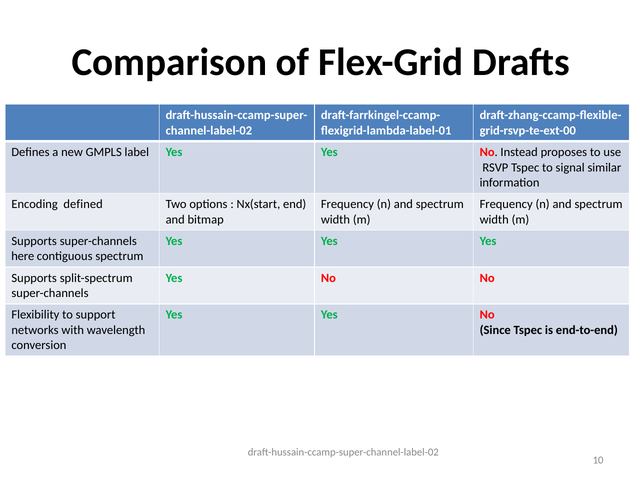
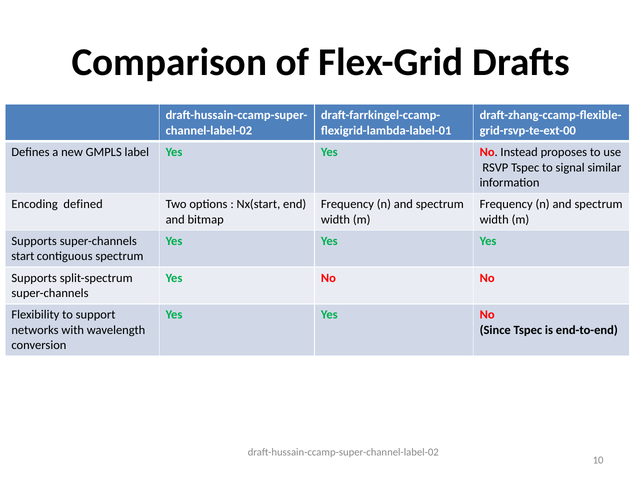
here: here -> start
